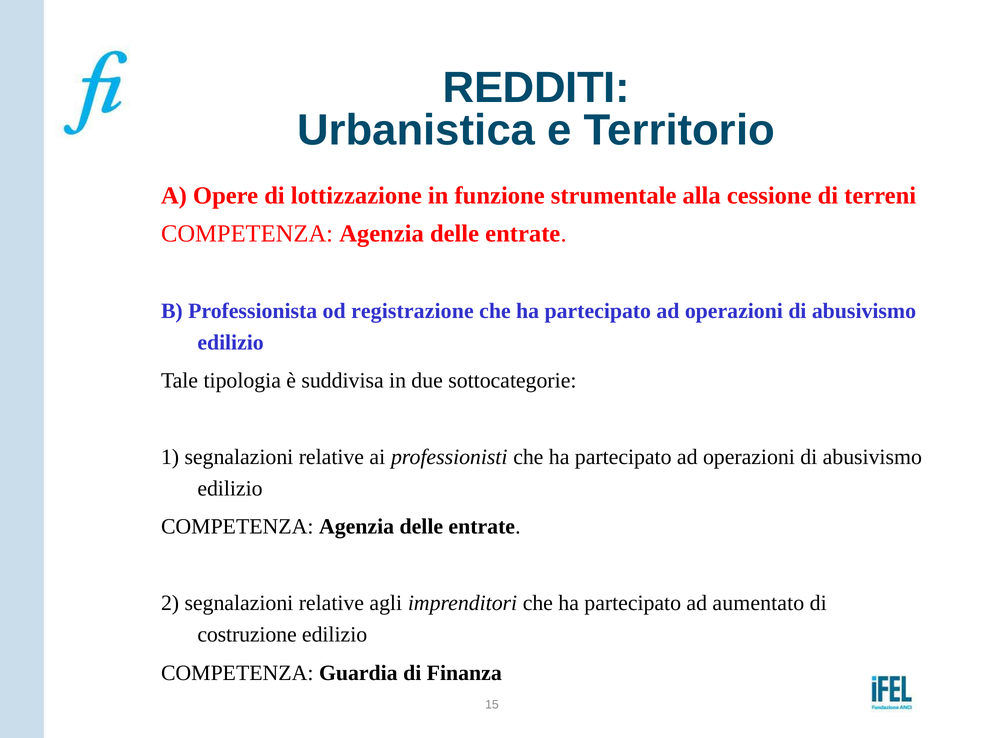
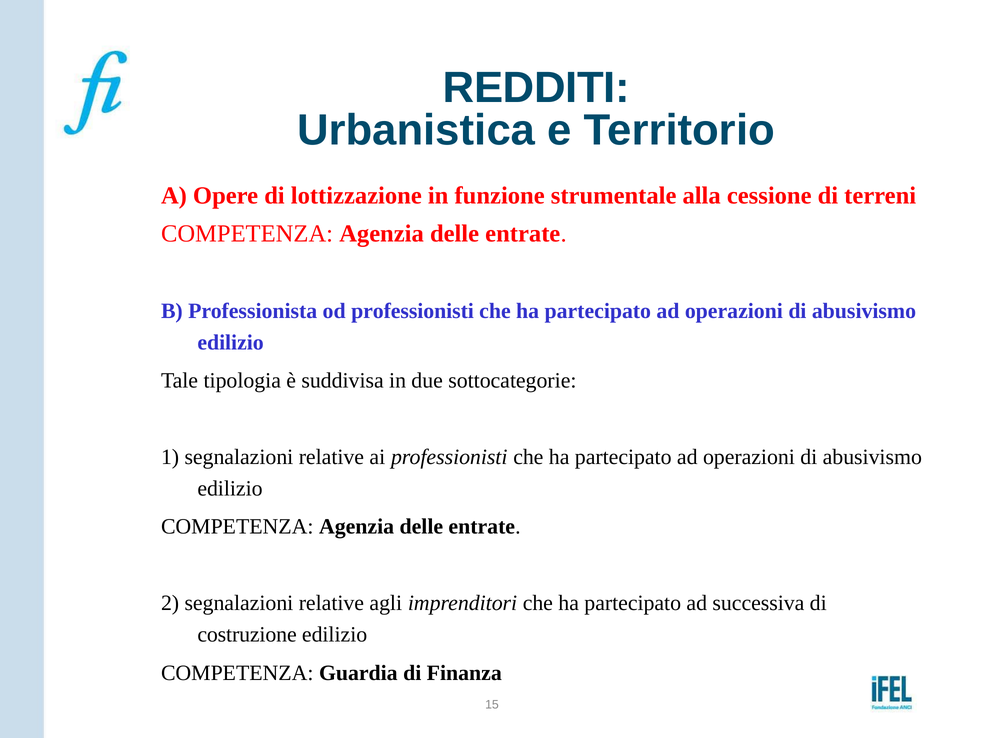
od registrazione: registrazione -> professionisti
aumentato: aumentato -> successiva
